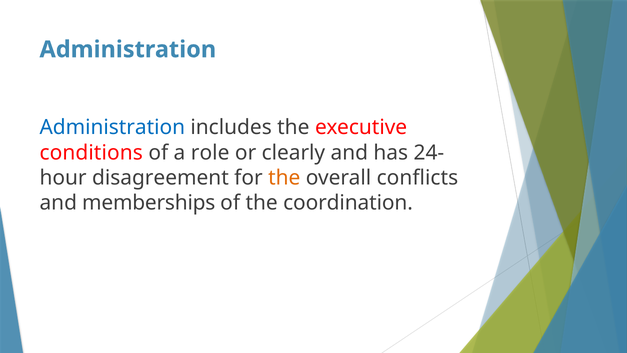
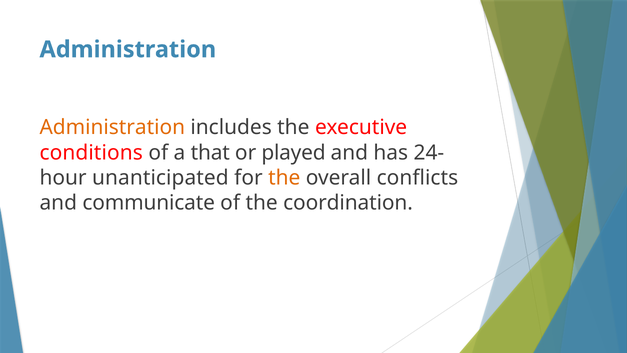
Administration at (112, 127) colour: blue -> orange
role: role -> that
clearly: clearly -> played
disagreement: disagreement -> unanticipated
memberships: memberships -> communicate
